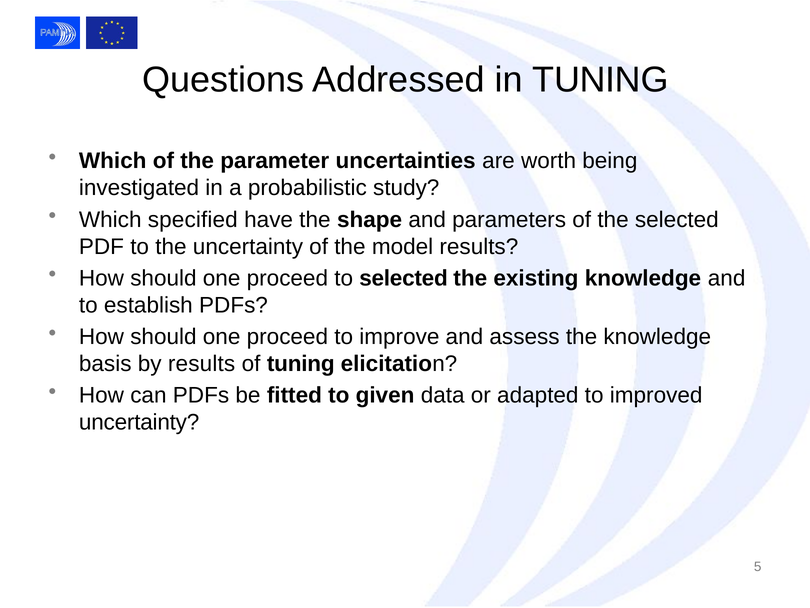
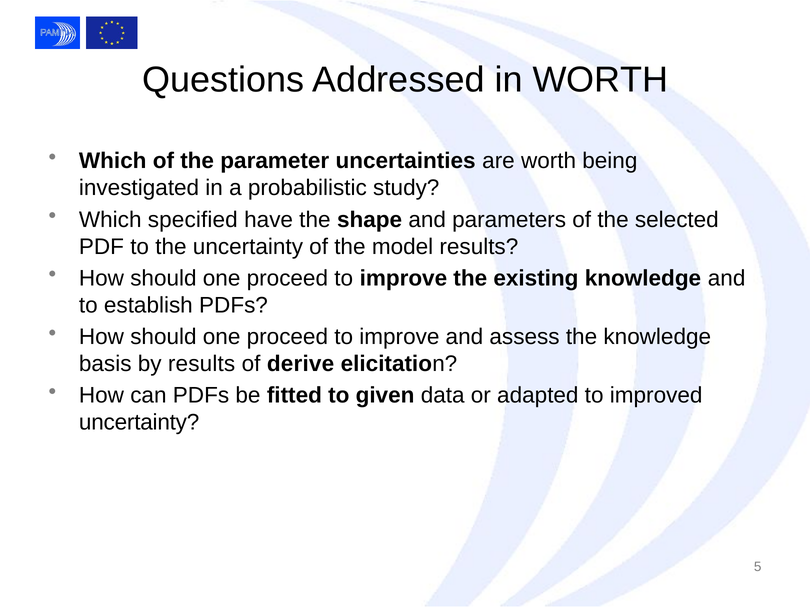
in TUNING: TUNING -> WORTH
selected at (404, 278): selected -> improve
of tuning: tuning -> derive
